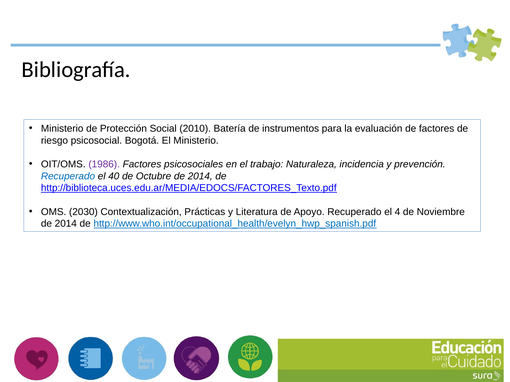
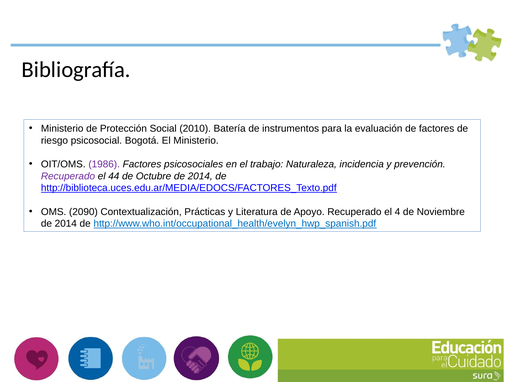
Recuperado at (68, 176) colour: blue -> purple
40: 40 -> 44
2030: 2030 -> 2090
